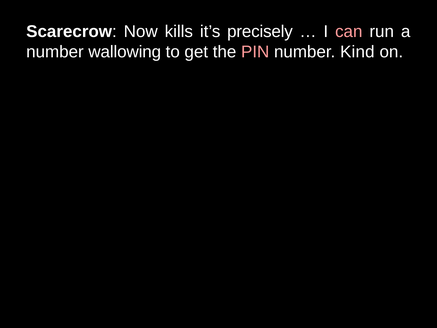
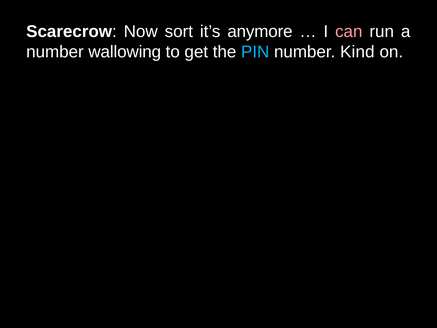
kills: kills -> sort
precisely: precisely -> anymore
PIN colour: pink -> light blue
